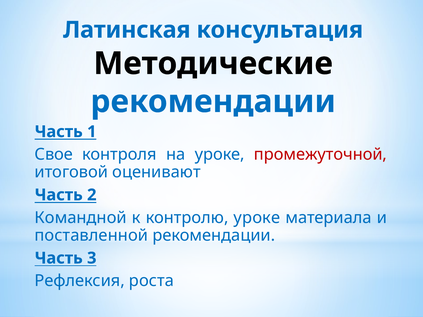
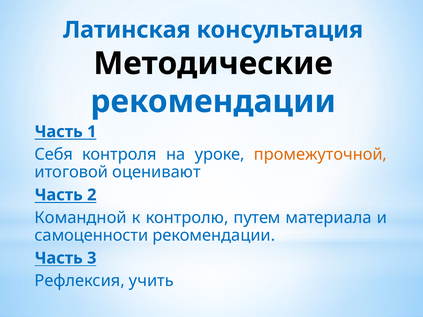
Свое: Свое -> Себя
промежуточной colour: red -> orange
контролю уроке: уроке -> путем
поставленной: поставленной -> самоценности
роста: роста -> учить
